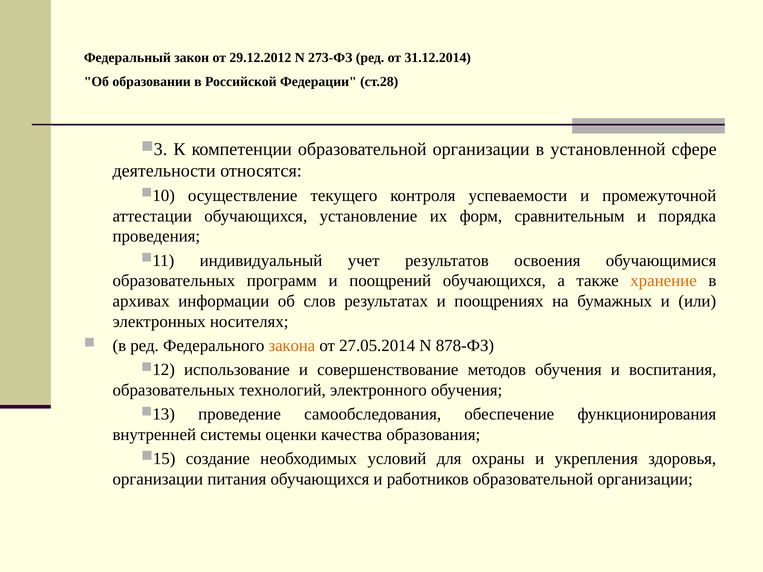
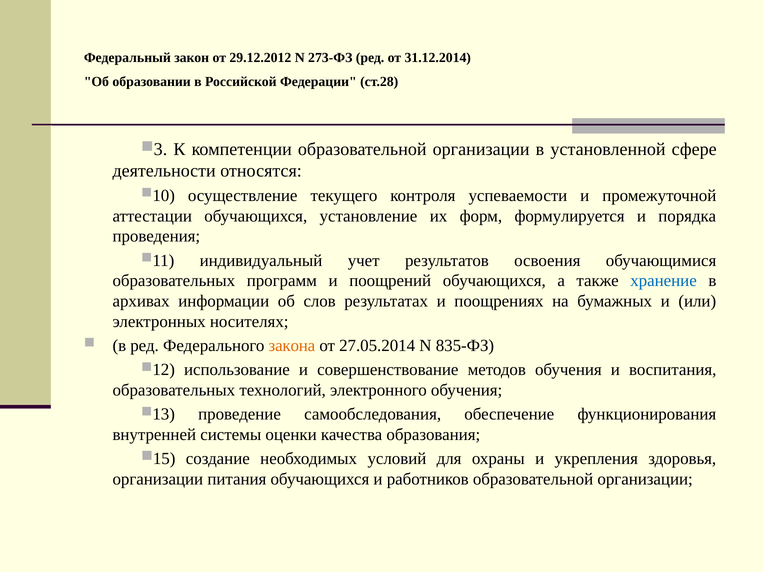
сравнительным: сравнительным -> формулируется
хранение colour: orange -> blue
878-ФЗ: 878-ФЗ -> 835-ФЗ
